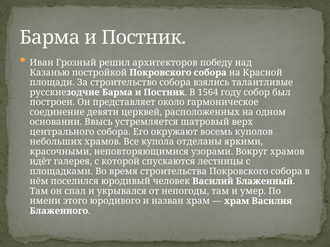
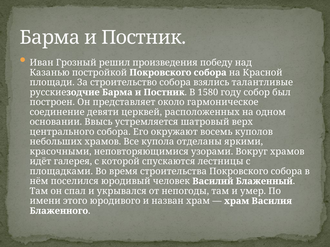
архитекторов: архитекторов -> произведения
1564: 1564 -> 1580
